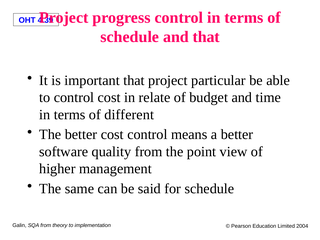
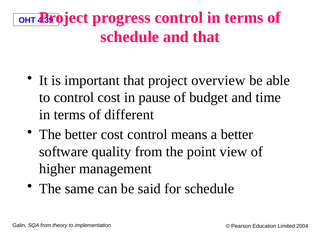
particular: particular -> overview
relate: relate -> pause
